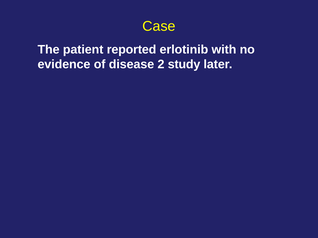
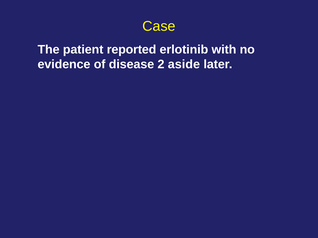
study: study -> aside
